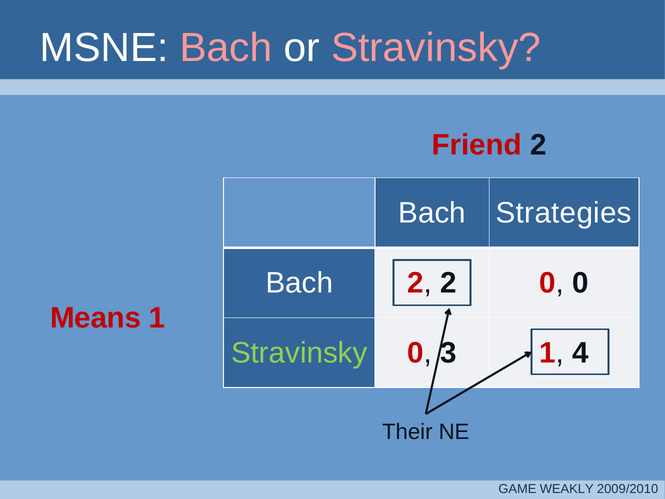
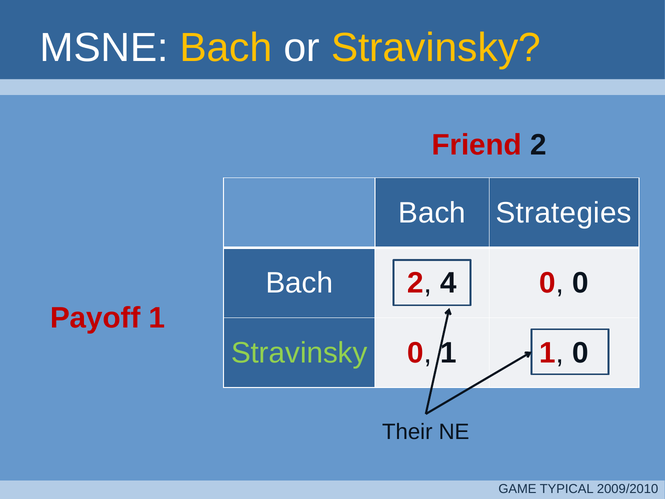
Bach at (226, 48) colour: pink -> yellow
Stravinsky at (436, 48) colour: pink -> yellow
2 2: 2 -> 4
Means: Means -> Payoff
0 3: 3 -> 1
1 4: 4 -> 0
WEAKLY: WEAKLY -> TYPICAL
